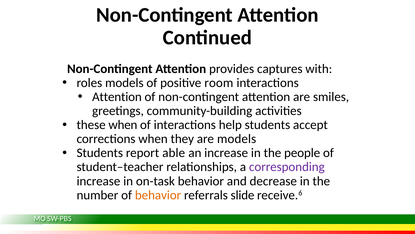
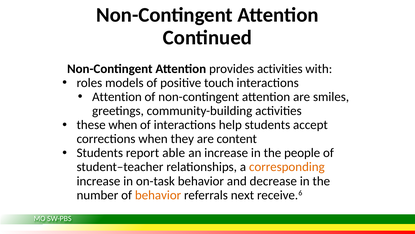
provides captures: captures -> activities
room: room -> touch
are models: models -> content
corresponding colour: purple -> orange
slide: slide -> next
